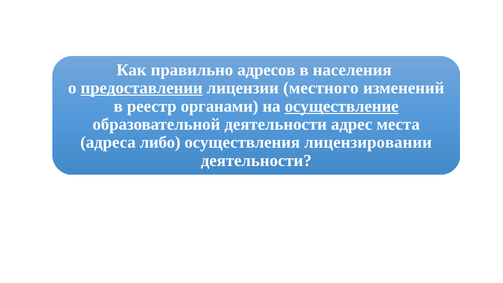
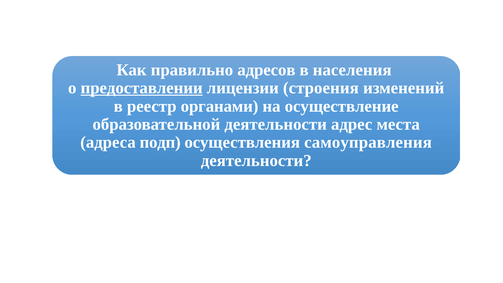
местного: местного -> строения
осуществление underline: present -> none
либо: либо -> подп
лицензировании: лицензировании -> самоуправления
